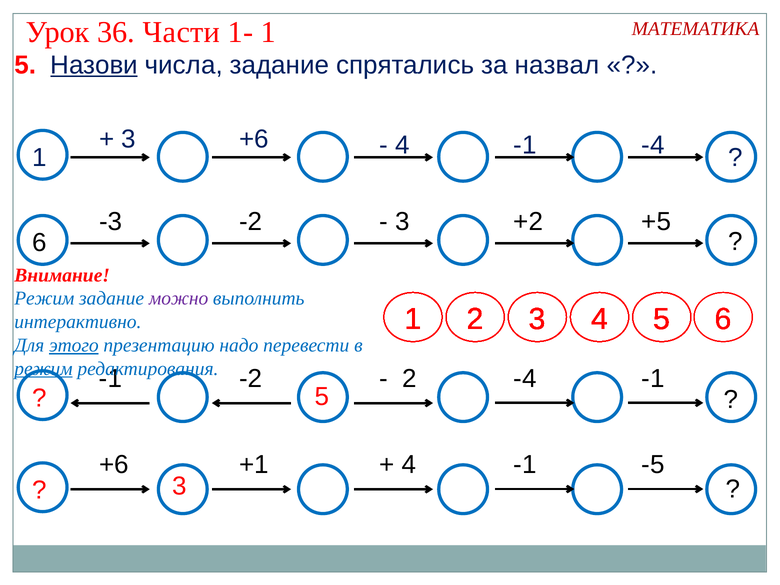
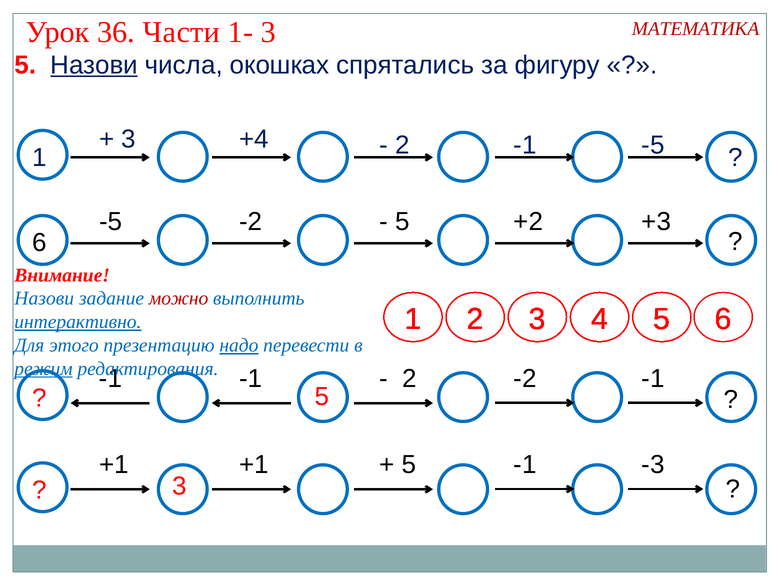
1- 1: 1 -> 3
числа задание: задание -> окошках
назвал: назвал -> фигуру
3 +6: +6 -> +4
4 at (402, 145): 4 -> 2
-1 -4: -4 -> -5
-3 at (111, 222): -3 -> -5
3 at (402, 222): 3 -> 5
+5: +5 -> +3
Режим at (44, 299): Режим -> Назови
можно colour: purple -> red
интерактивно underline: none -> present
этого underline: present -> none
надо underline: none -> present
-2 at (251, 379): -2 -> -1
2 -4: -4 -> -2
+6 at (114, 465): +6 -> +1
4 at (409, 465): 4 -> 5
-5: -5 -> -3
